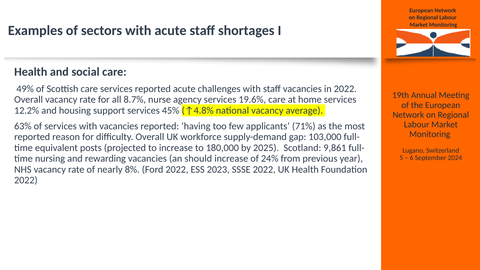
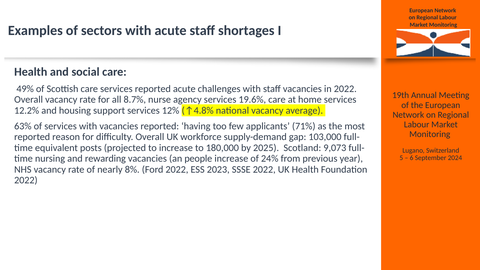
45%: 45% -> 12%
9,861: 9,861 -> 9,073
should: should -> people
